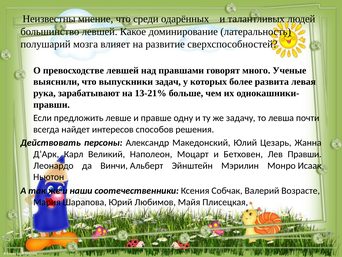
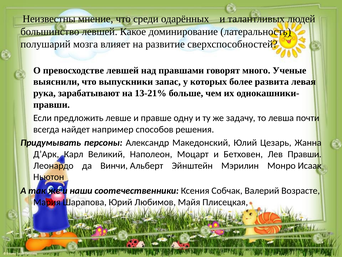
задач: задач -> запас
интересов: интересов -> например
Действовать: Действовать -> Придумывать
